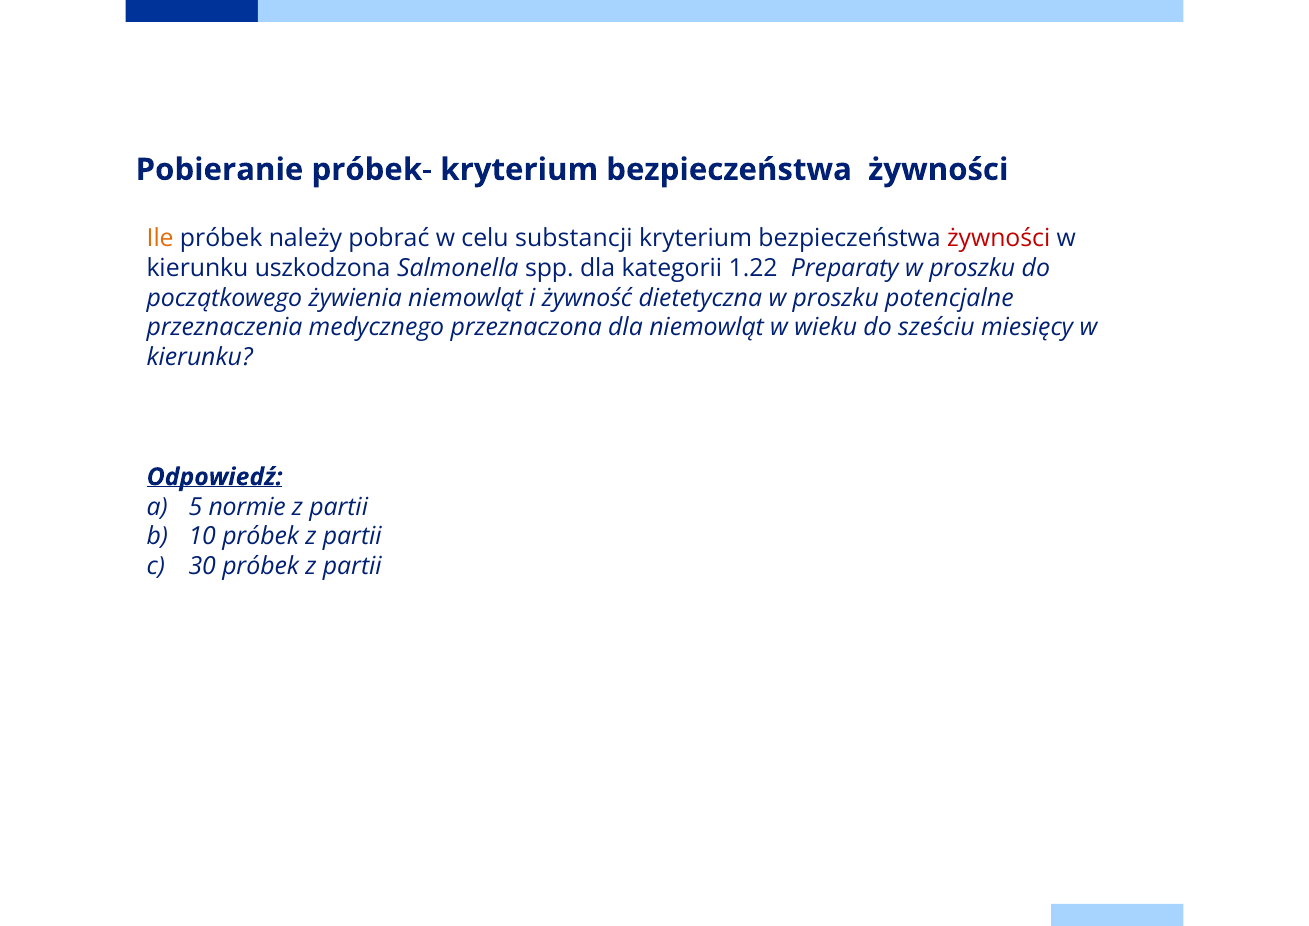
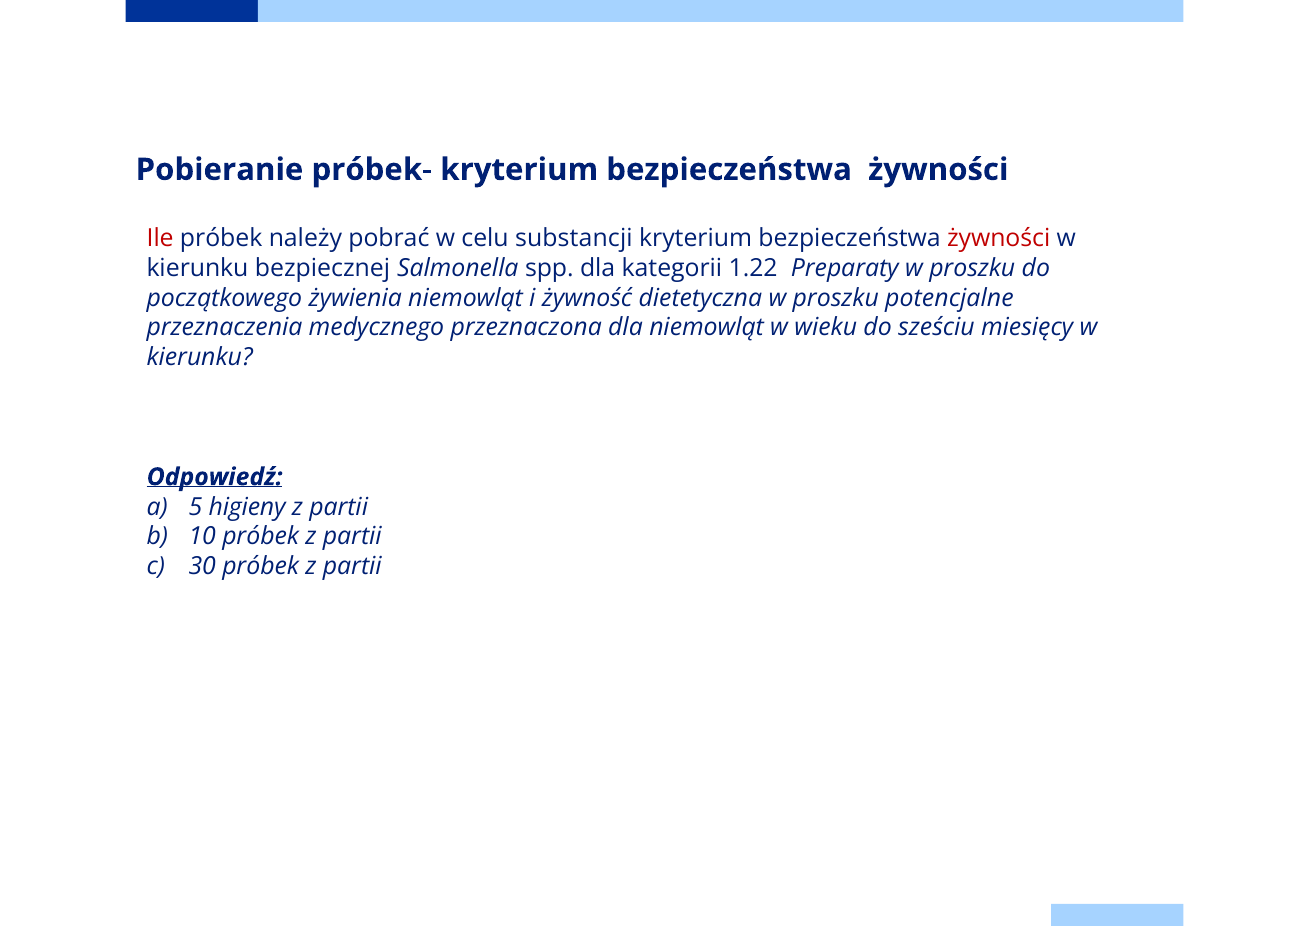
Ile colour: orange -> red
uszkodzona: uszkodzona -> bezpiecznej
normie: normie -> higieny
